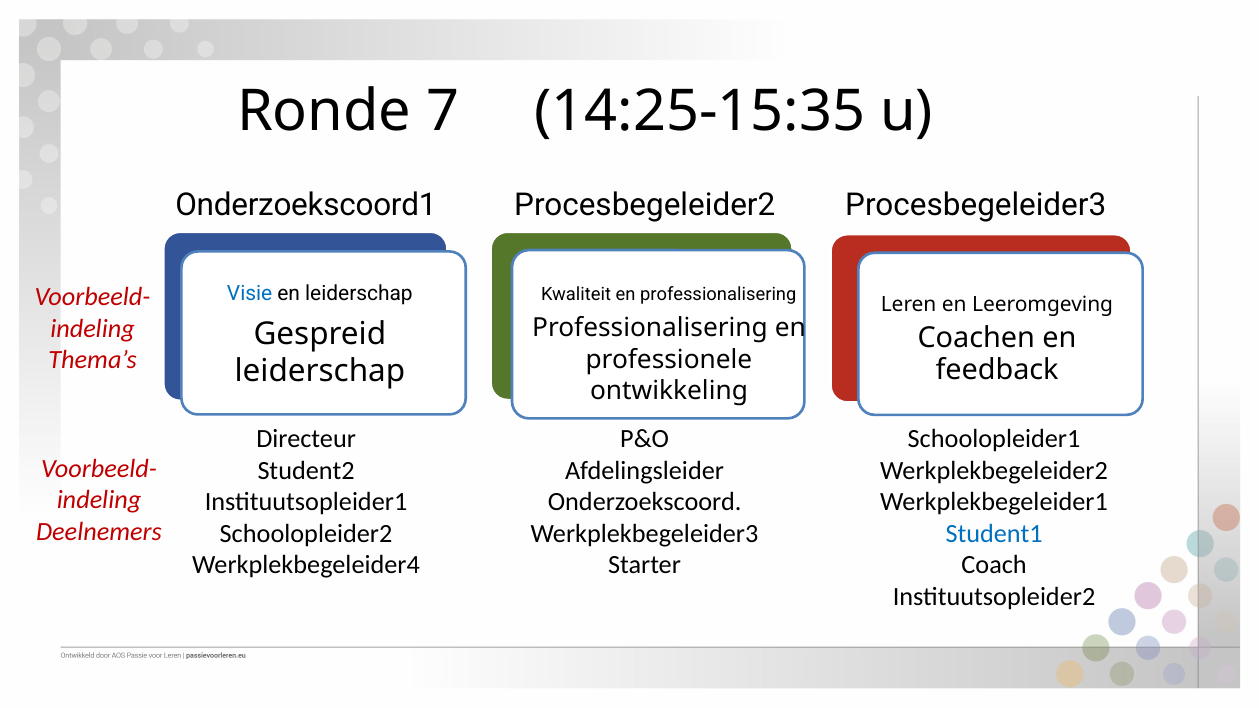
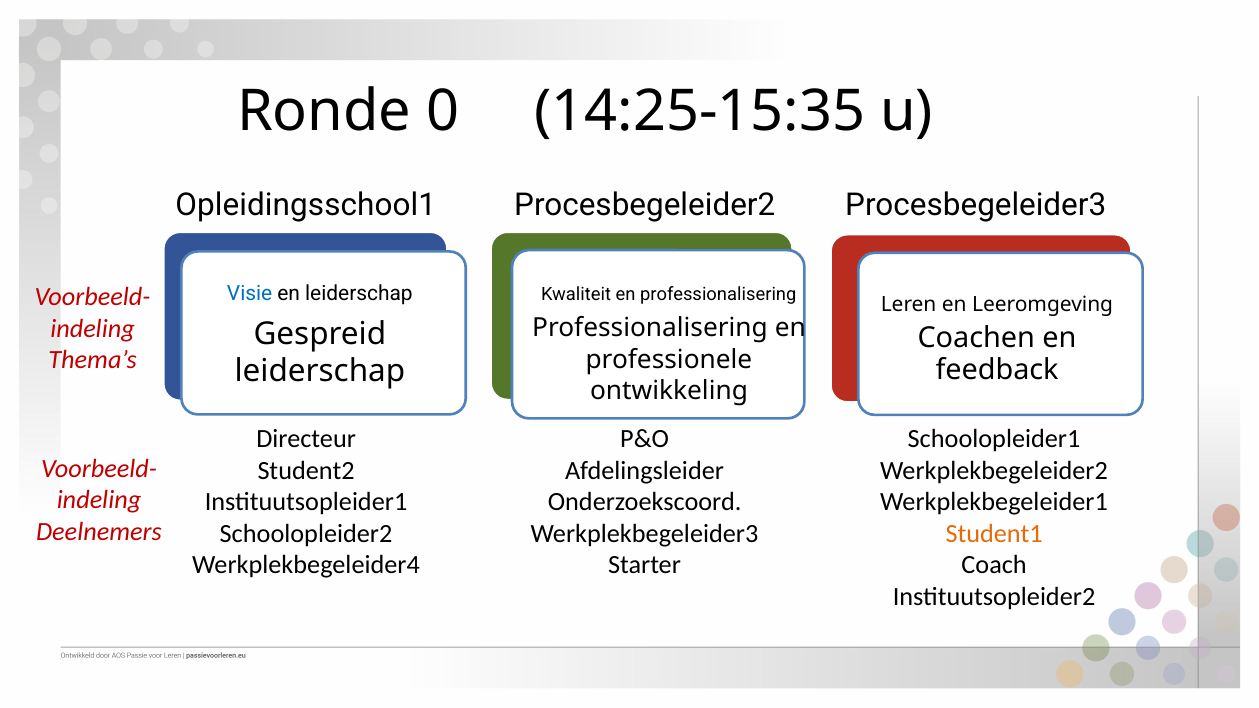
7: 7 -> 0
Onderzoekscoord1: Onderzoekscoord1 -> Opleidingsschool1
Student1 colour: blue -> orange
